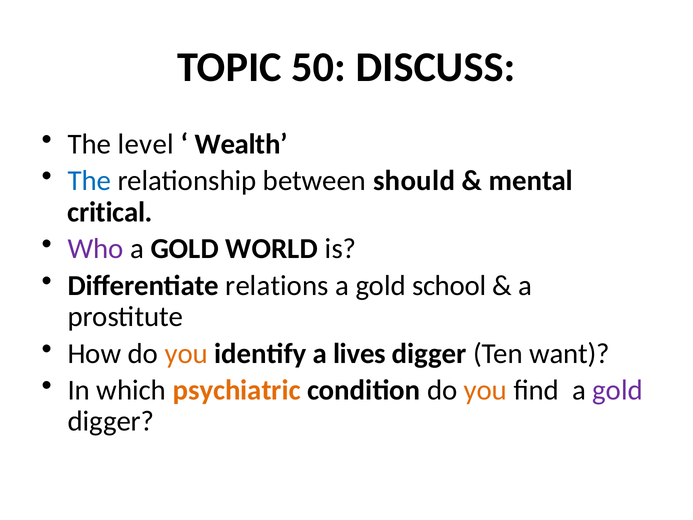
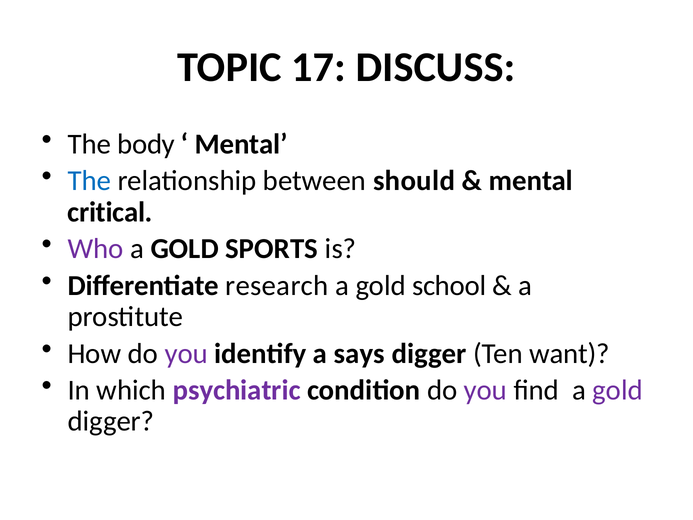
50: 50 -> 17
level: level -> body
Wealth at (241, 144): Wealth -> Mental
WORLD: WORLD -> SPORTS
relations: relations -> research
you at (186, 353) colour: orange -> purple
lives: lives -> says
psychiatric colour: orange -> purple
you at (486, 390) colour: orange -> purple
